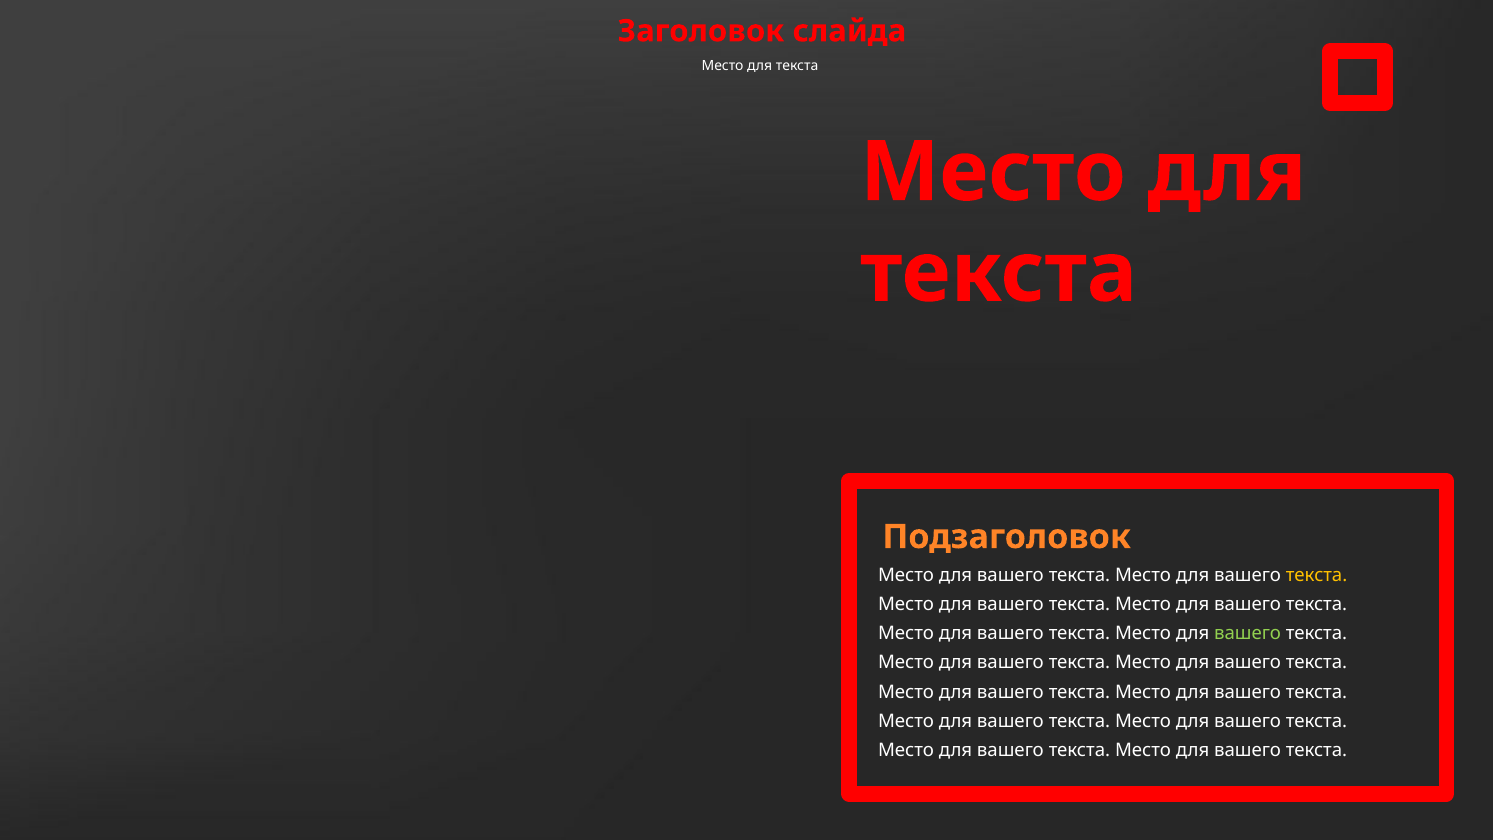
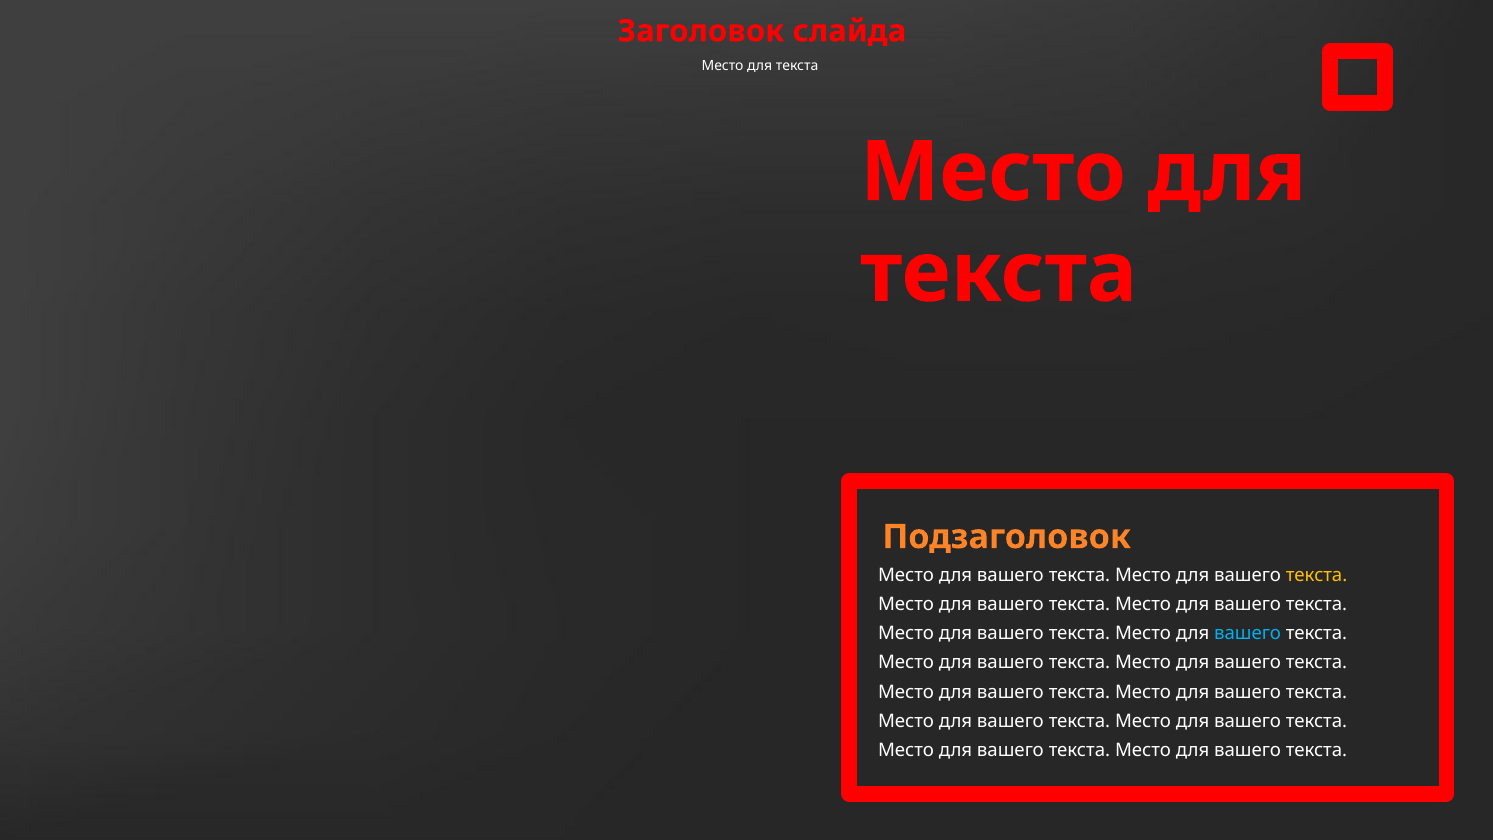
вашего at (1248, 634) colour: light green -> light blue
